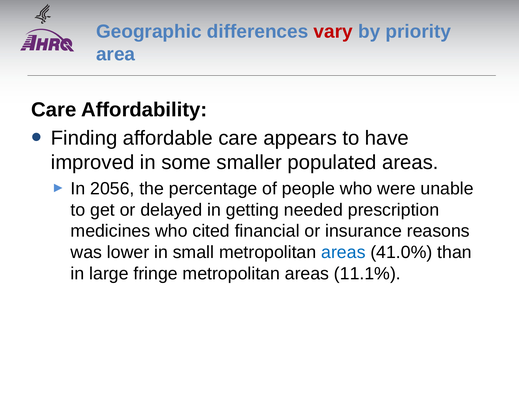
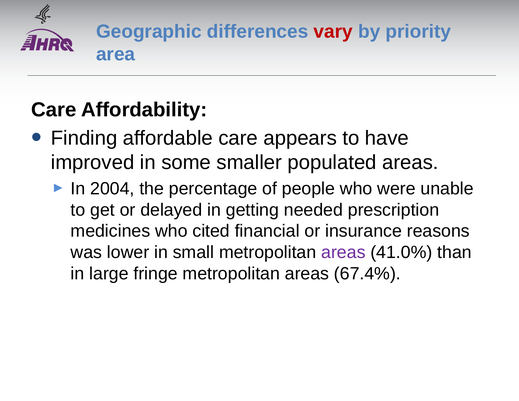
2056: 2056 -> 2004
areas at (343, 252) colour: blue -> purple
11.1%: 11.1% -> 67.4%
